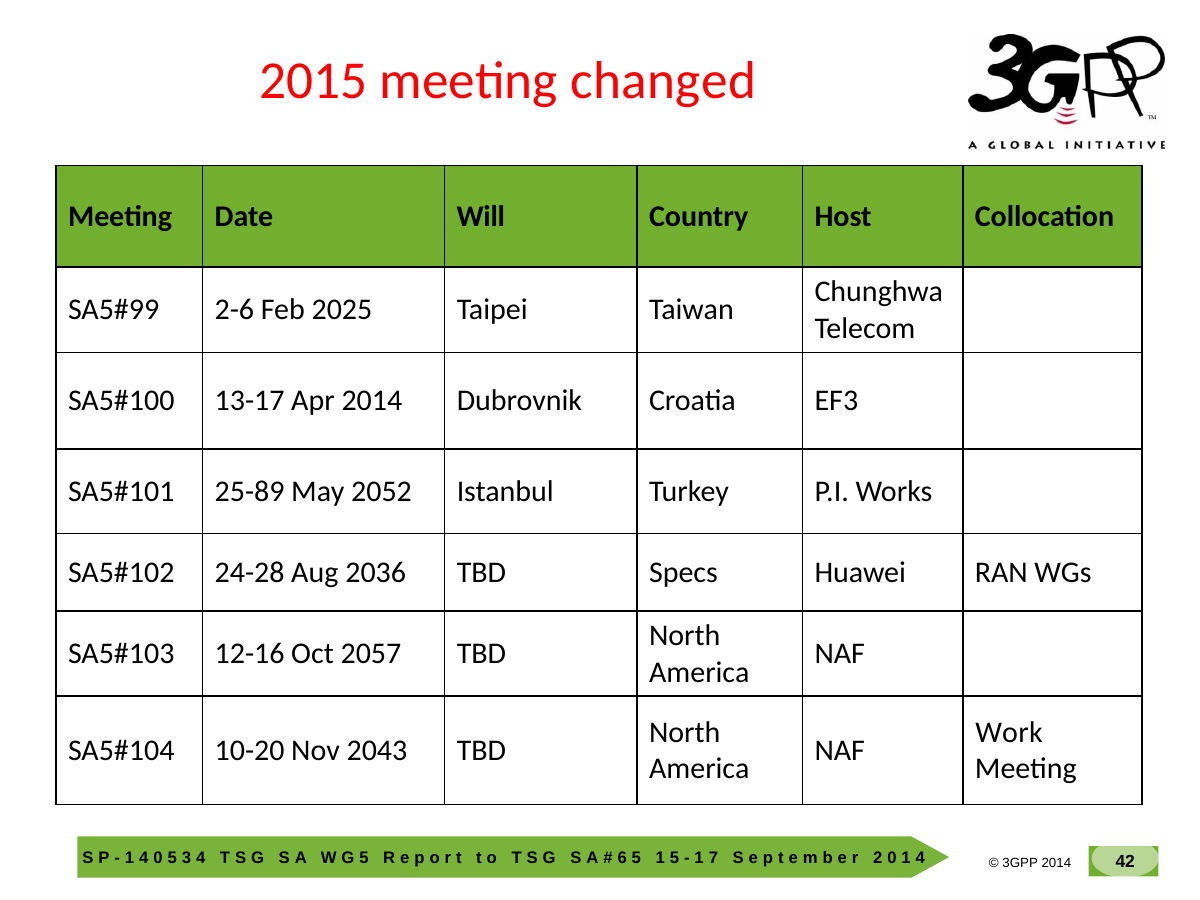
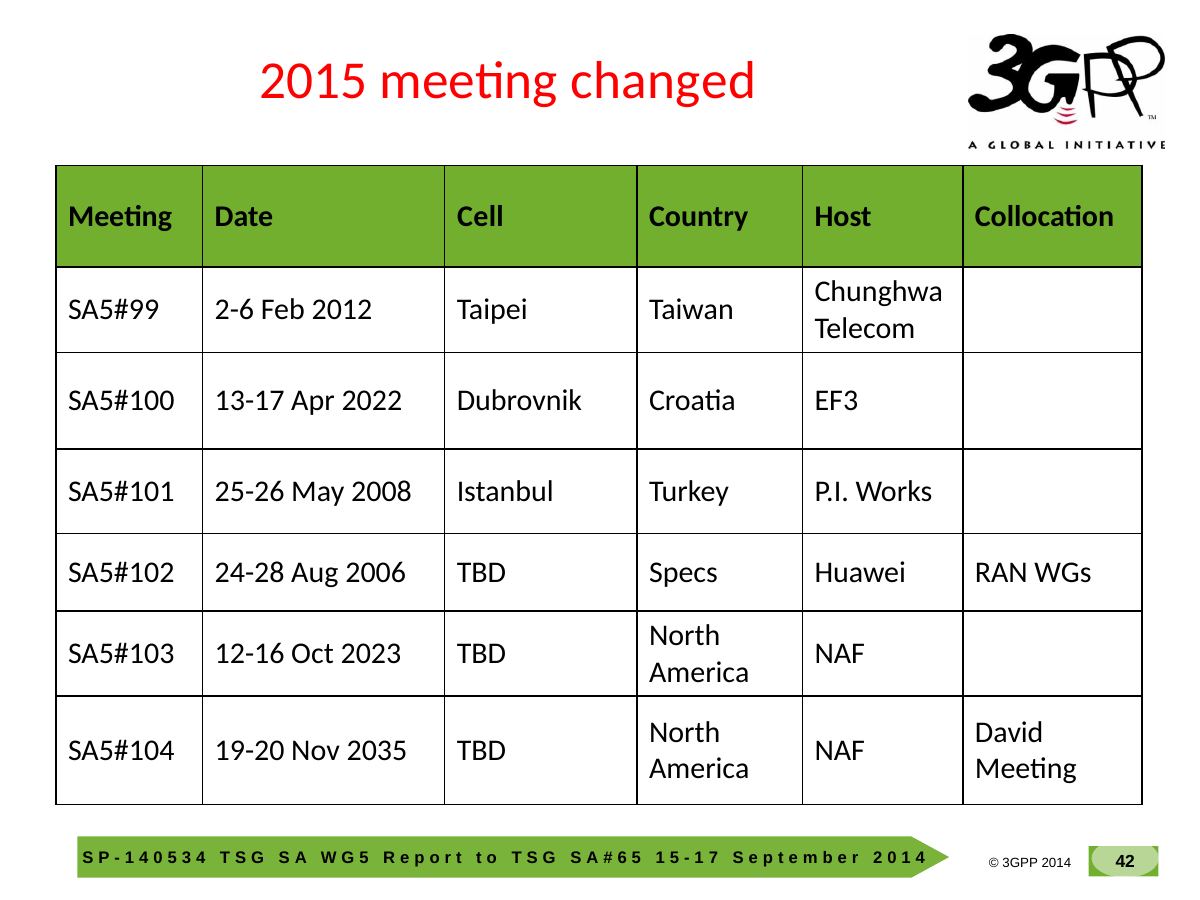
Will: Will -> Cell
Feb 2025: 2025 -> 2012
Apr 2014: 2014 -> 2022
25-89: 25-89 -> 25-26
2052: 2052 -> 2008
2036: 2036 -> 2006
2057: 2057 -> 2023
Work: Work -> David
10-20: 10-20 -> 19-20
2043: 2043 -> 2035
